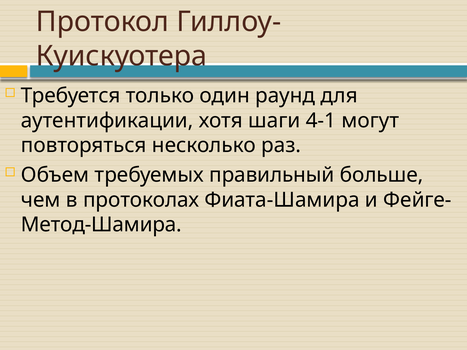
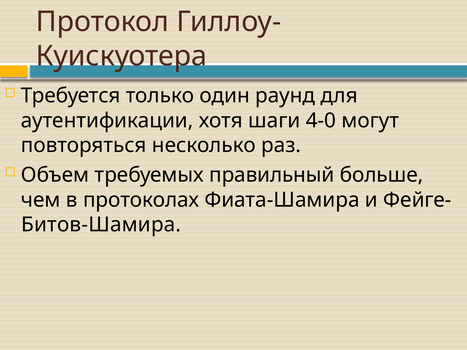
4-1: 4-1 -> 4-0
Метод-Шамира: Метод-Шамира -> Битов-Шамира
